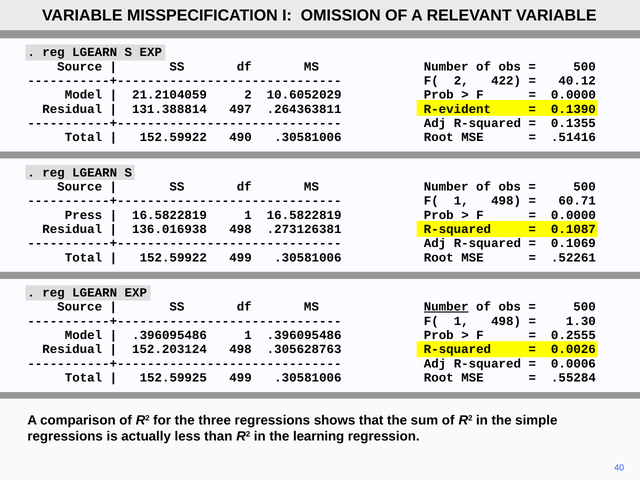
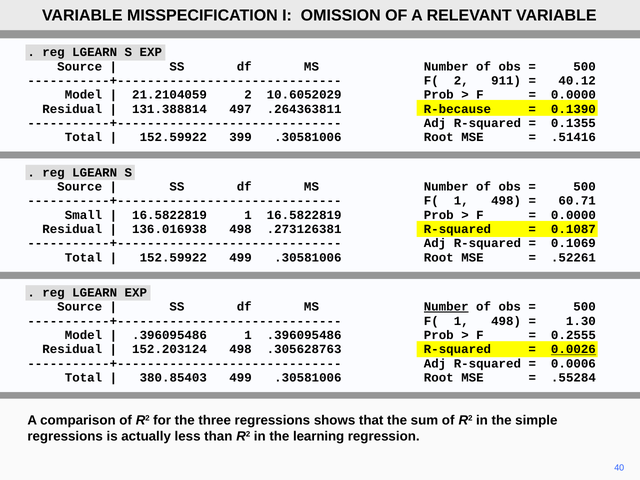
422: 422 -> 911
R-evident: R-evident -> R-because
490: 490 -> 399
Press: Press -> Small
0.0026 underline: none -> present
152.59925: 152.59925 -> 380.85403
